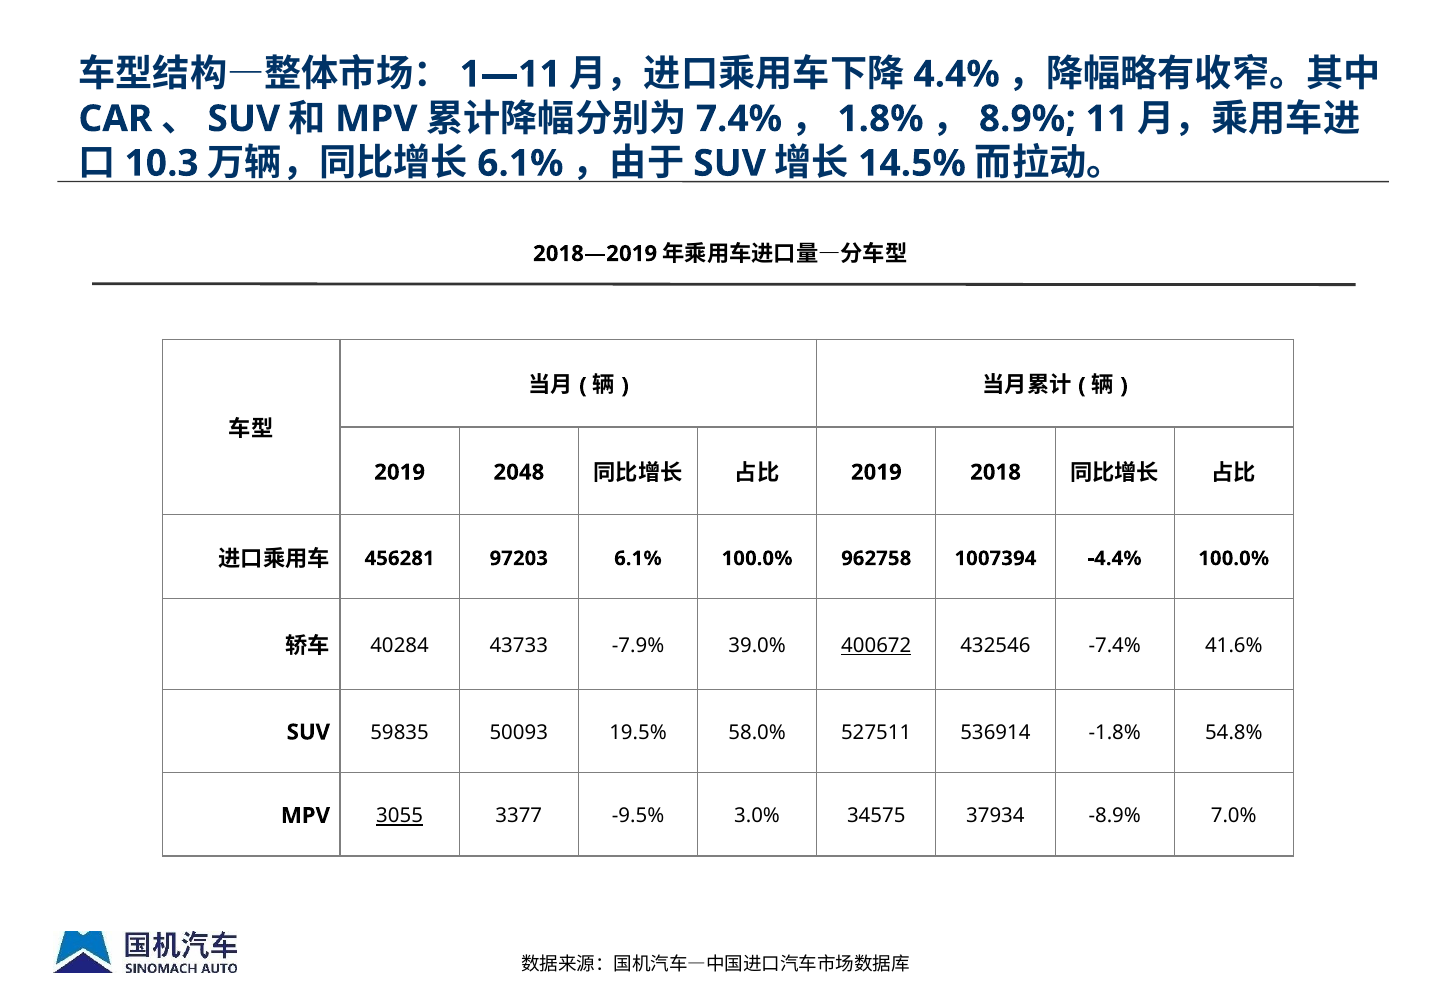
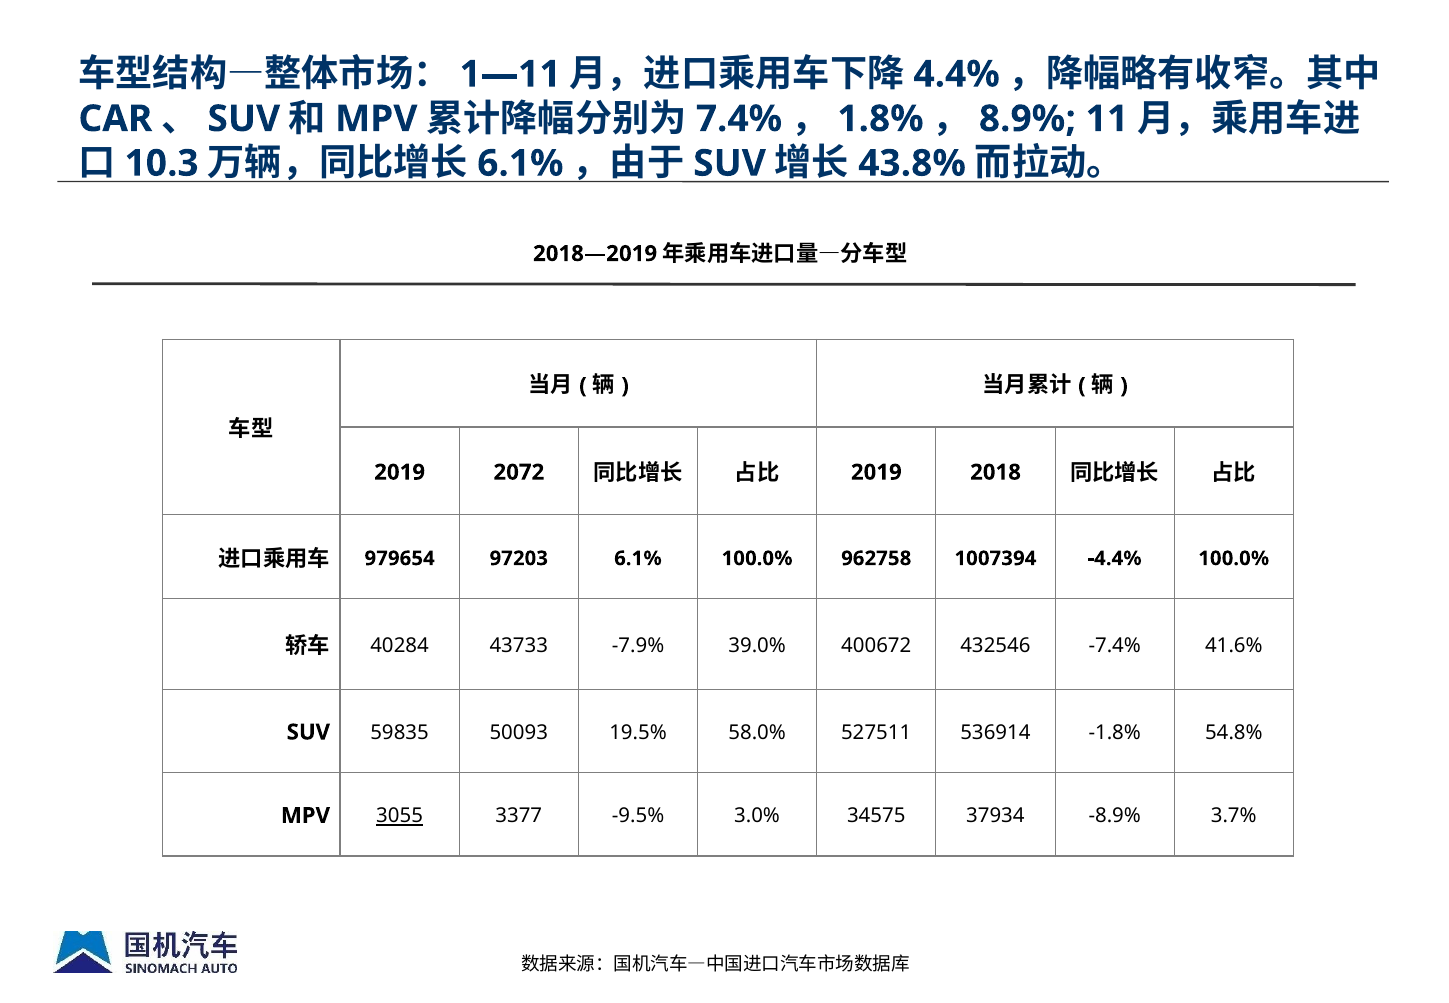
14.5%: 14.5% -> 43.8%
2048: 2048 -> 2072
456281: 456281 -> 979654
400672 underline: present -> none
7.0%: 7.0% -> 3.7%
